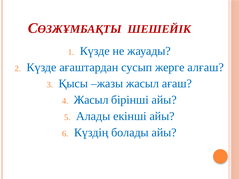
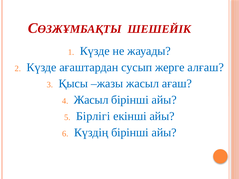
Алады: Алады -> Бірлігі
Күздің болады: болады -> бірінші
